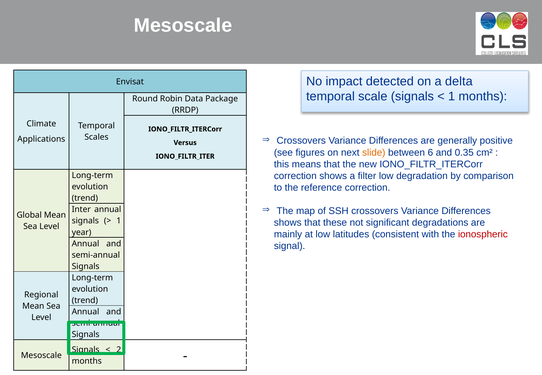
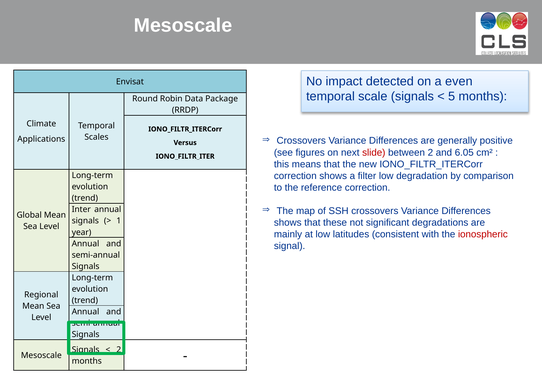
delta: delta -> even
1 at (452, 96): 1 -> 5
slide colour: orange -> red
between 6: 6 -> 2
0.35: 0.35 -> 6.05
